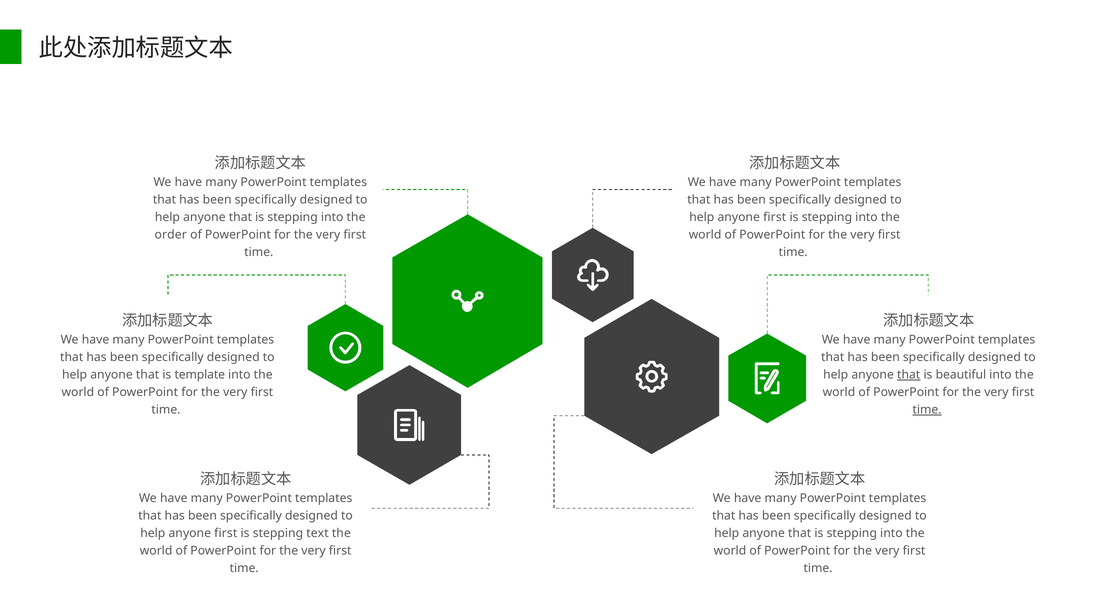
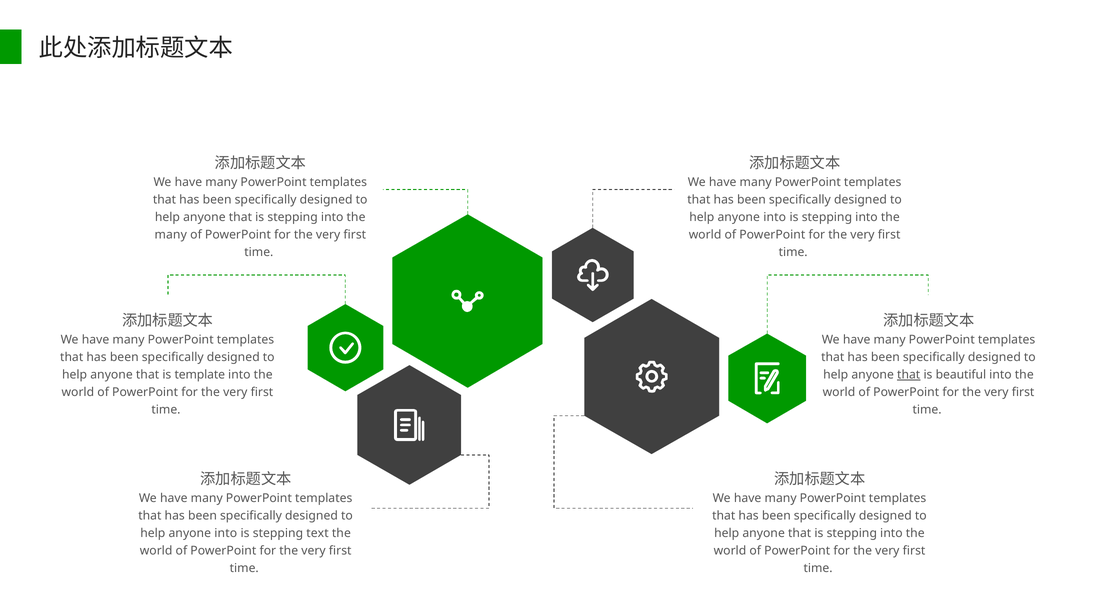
first at (775, 217): first -> into
order at (171, 235): order -> many
time at (927, 410) underline: present -> none
first at (226, 533): first -> into
